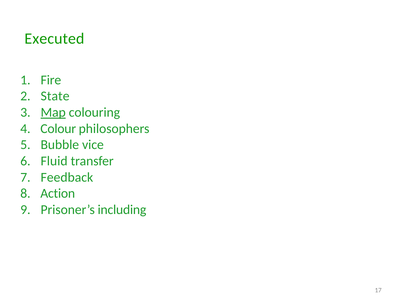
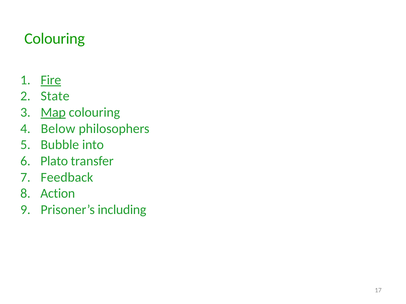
Executed at (54, 39): Executed -> Colouring
Fire underline: none -> present
Colour: Colour -> Below
vice: vice -> into
Fluid: Fluid -> Plato
